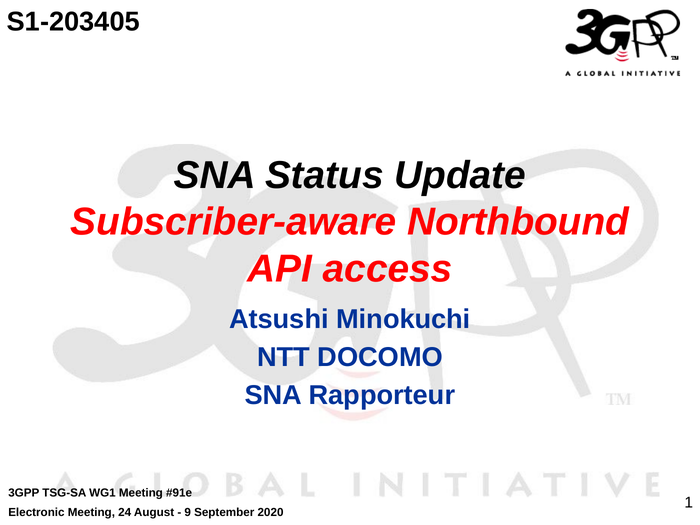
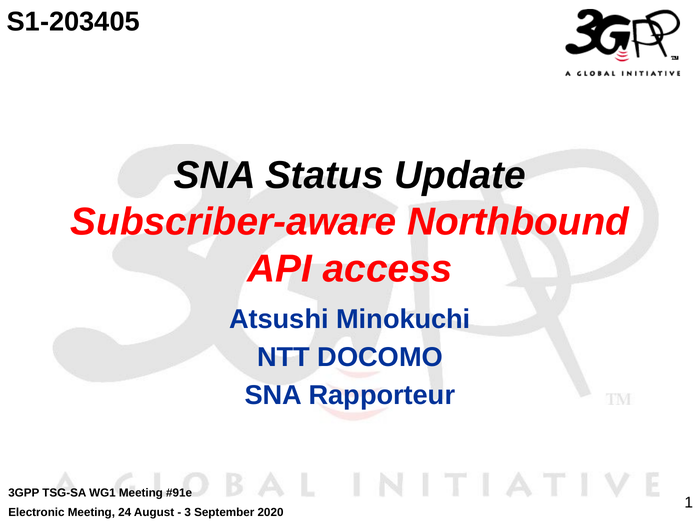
9: 9 -> 3
